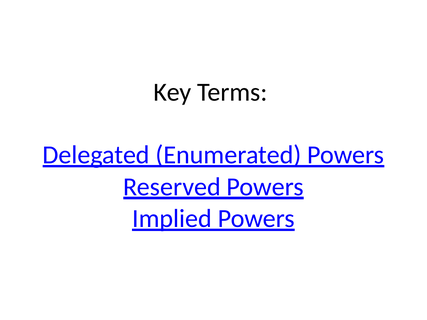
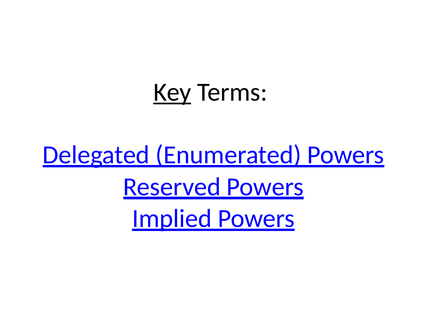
Key underline: none -> present
